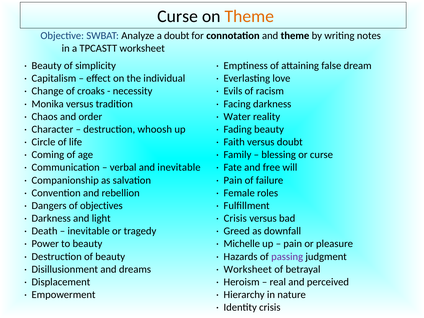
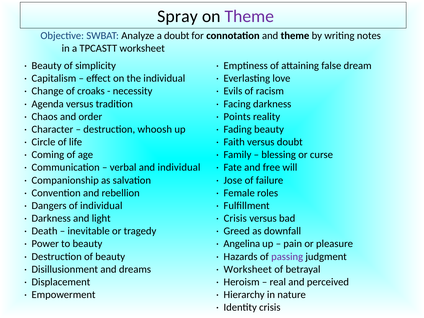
Curse at (178, 16): Curse -> Spray
Theme at (249, 16) colour: orange -> purple
Monika: Monika -> Agenda
Water: Water -> Points
and inevitable: inevitable -> individual
Pain at (233, 180): Pain -> Jose
of objectives: objectives -> individual
Michelle: Michelle -> Angelina
